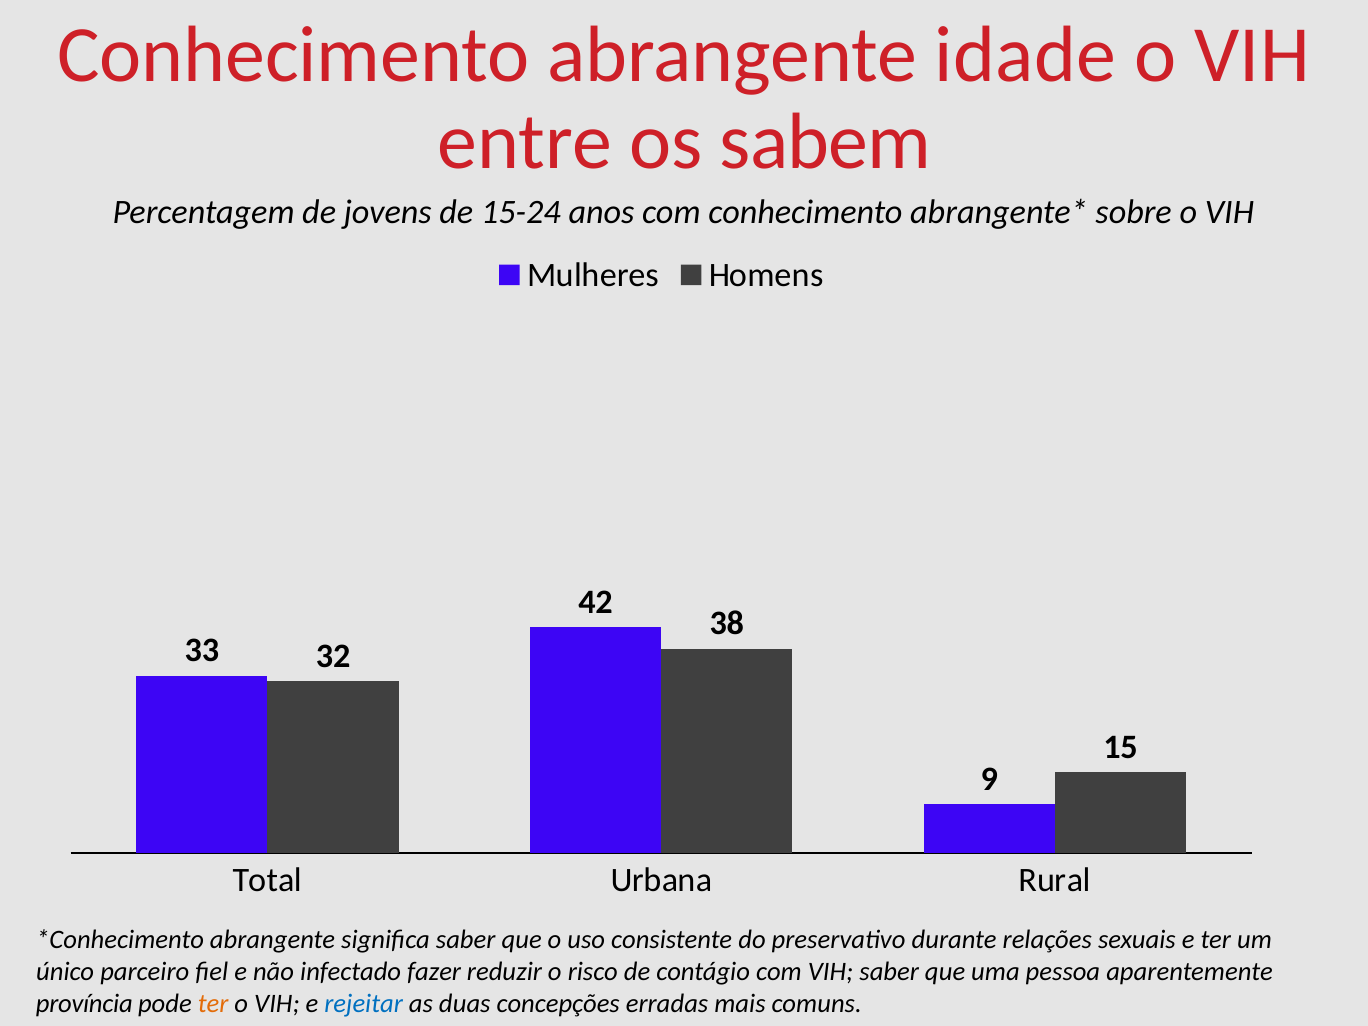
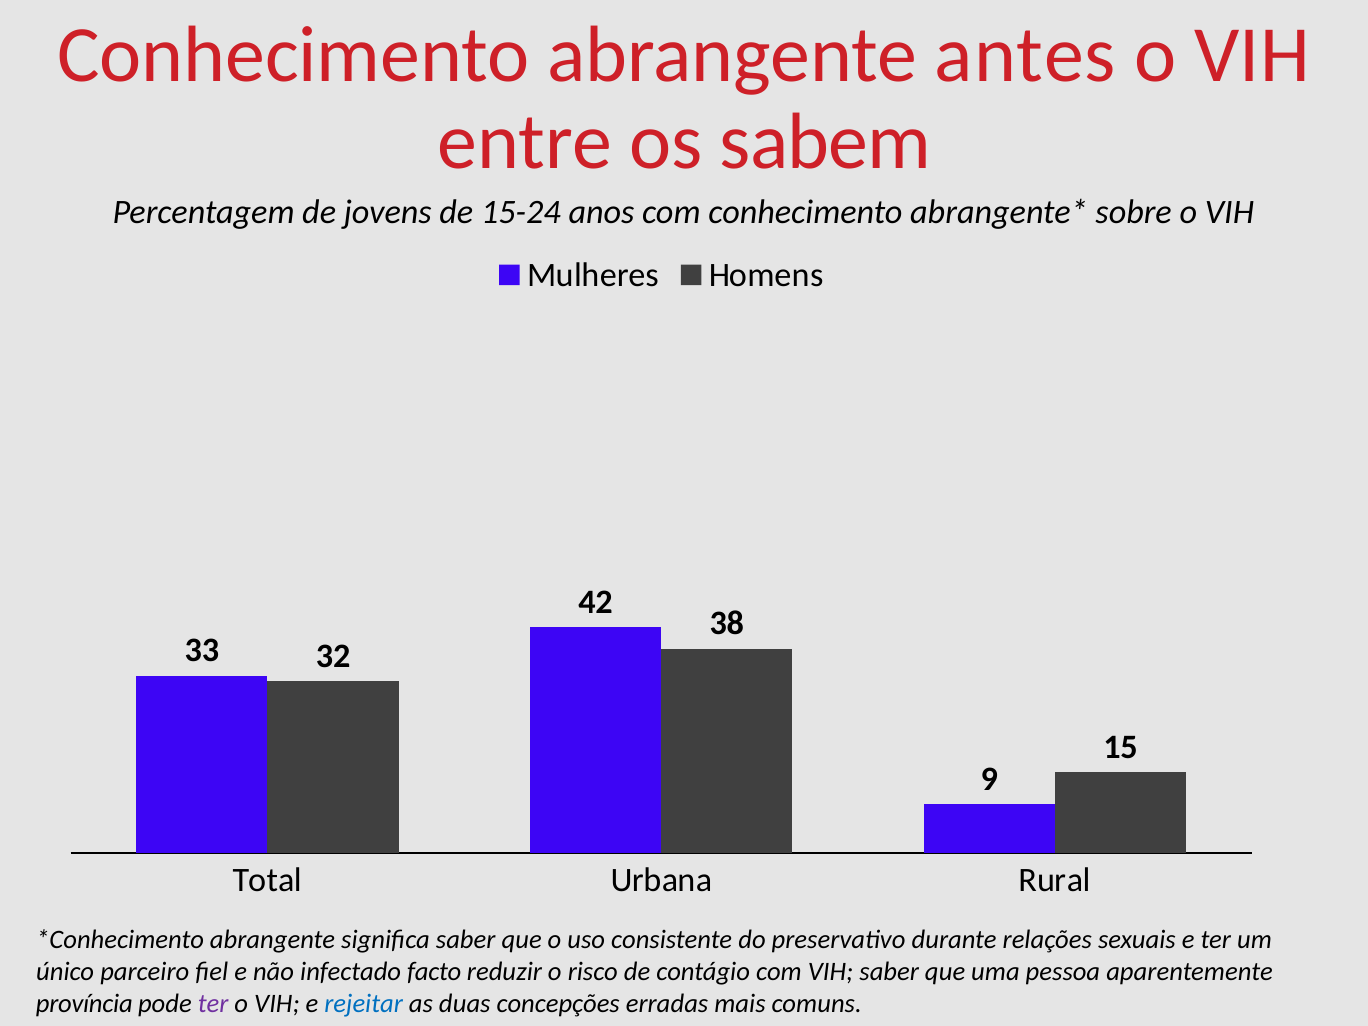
idade: idade -> antes
fazer: fazer -> facto
ter at (213, 1004) colour: orange -> purple
